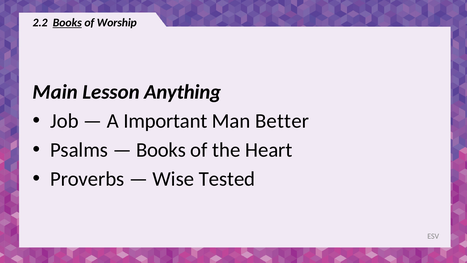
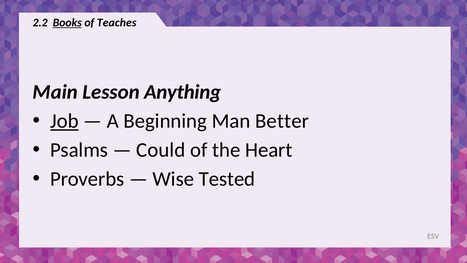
Worship: Worship -> Teaches
Job underline: none -> present
Important: Important -> Beginning
Books at (161, 150): Books -> Could
